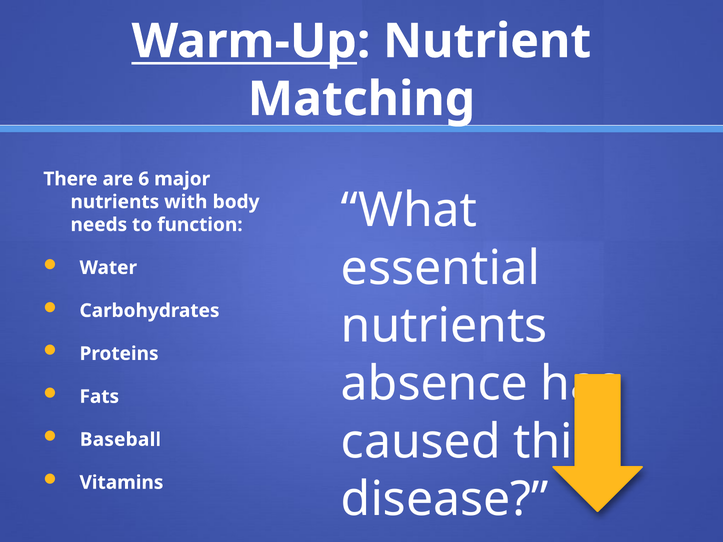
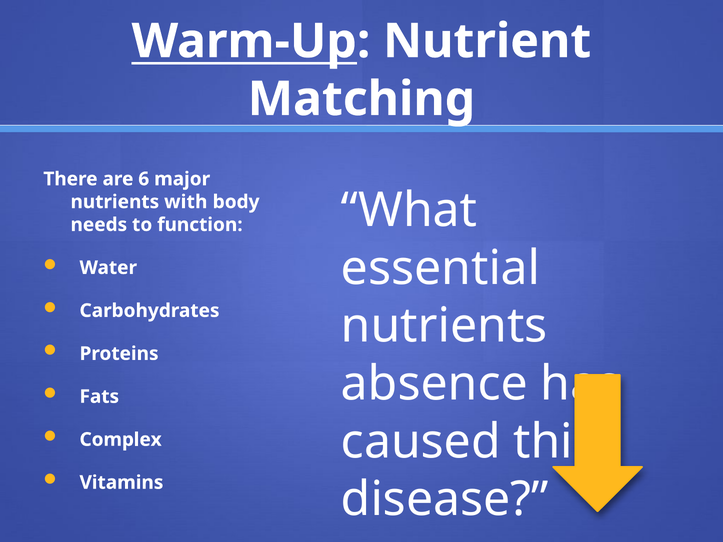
Baseball: Baseball -> Complex
